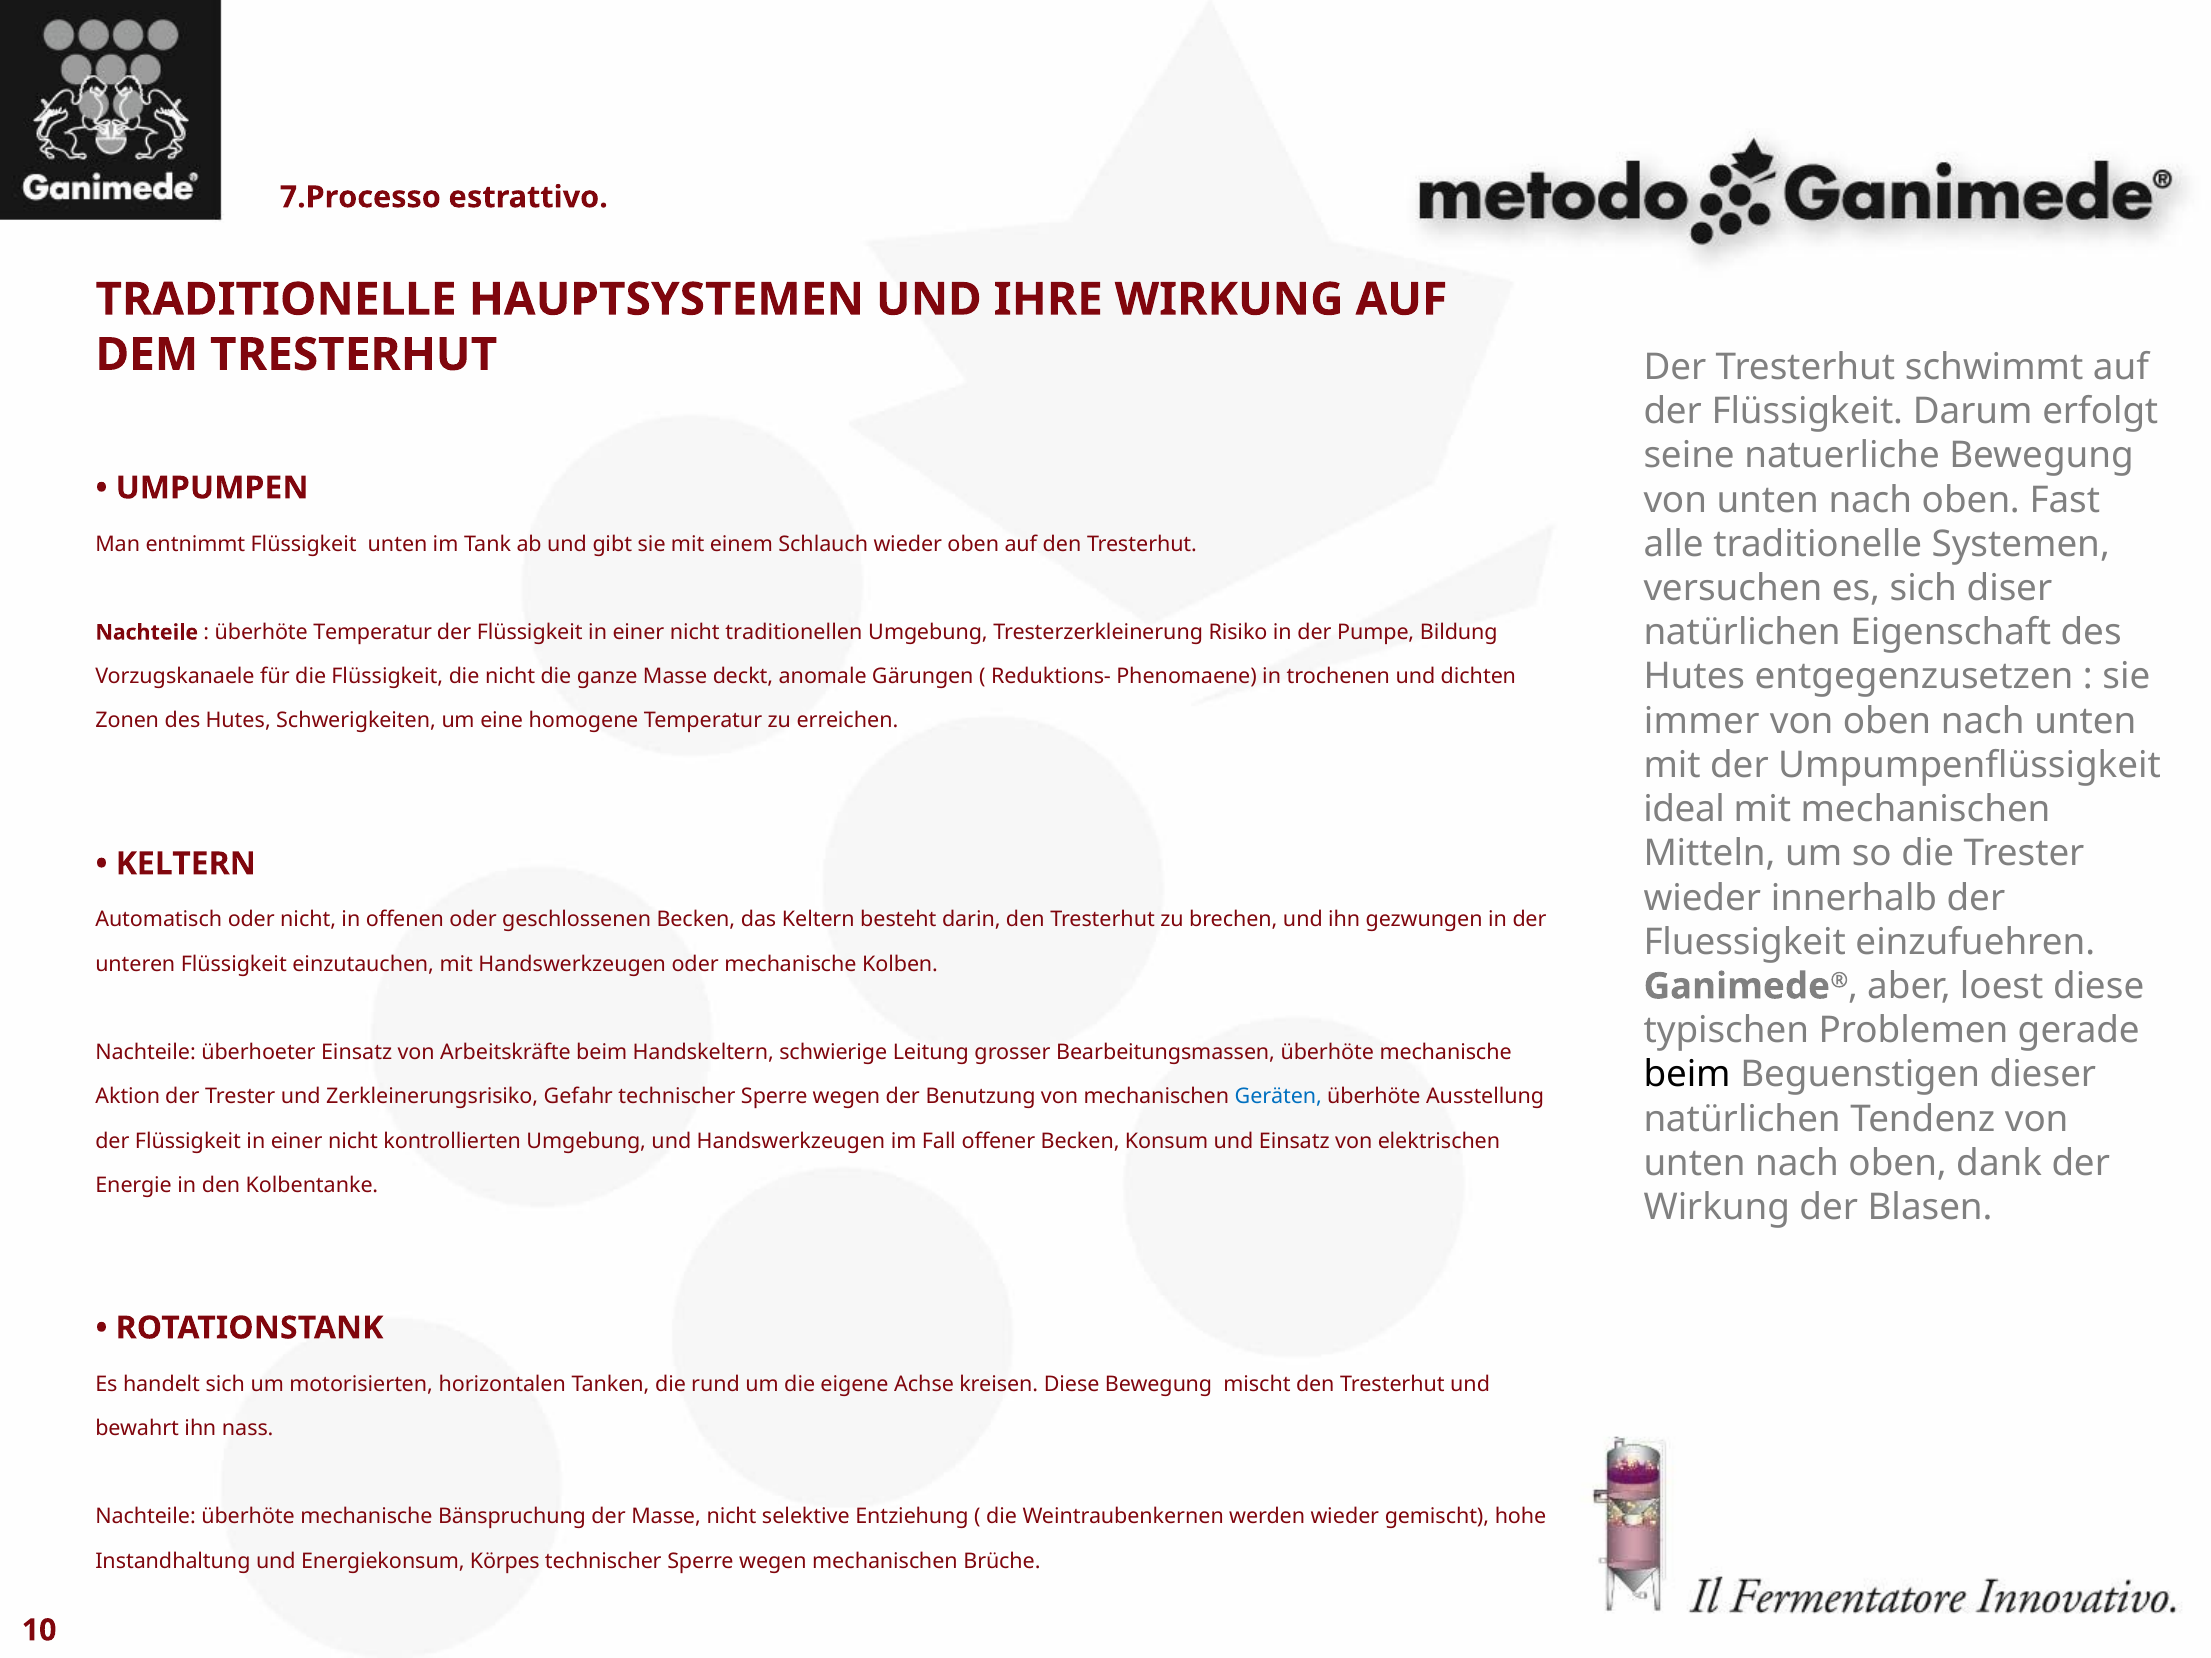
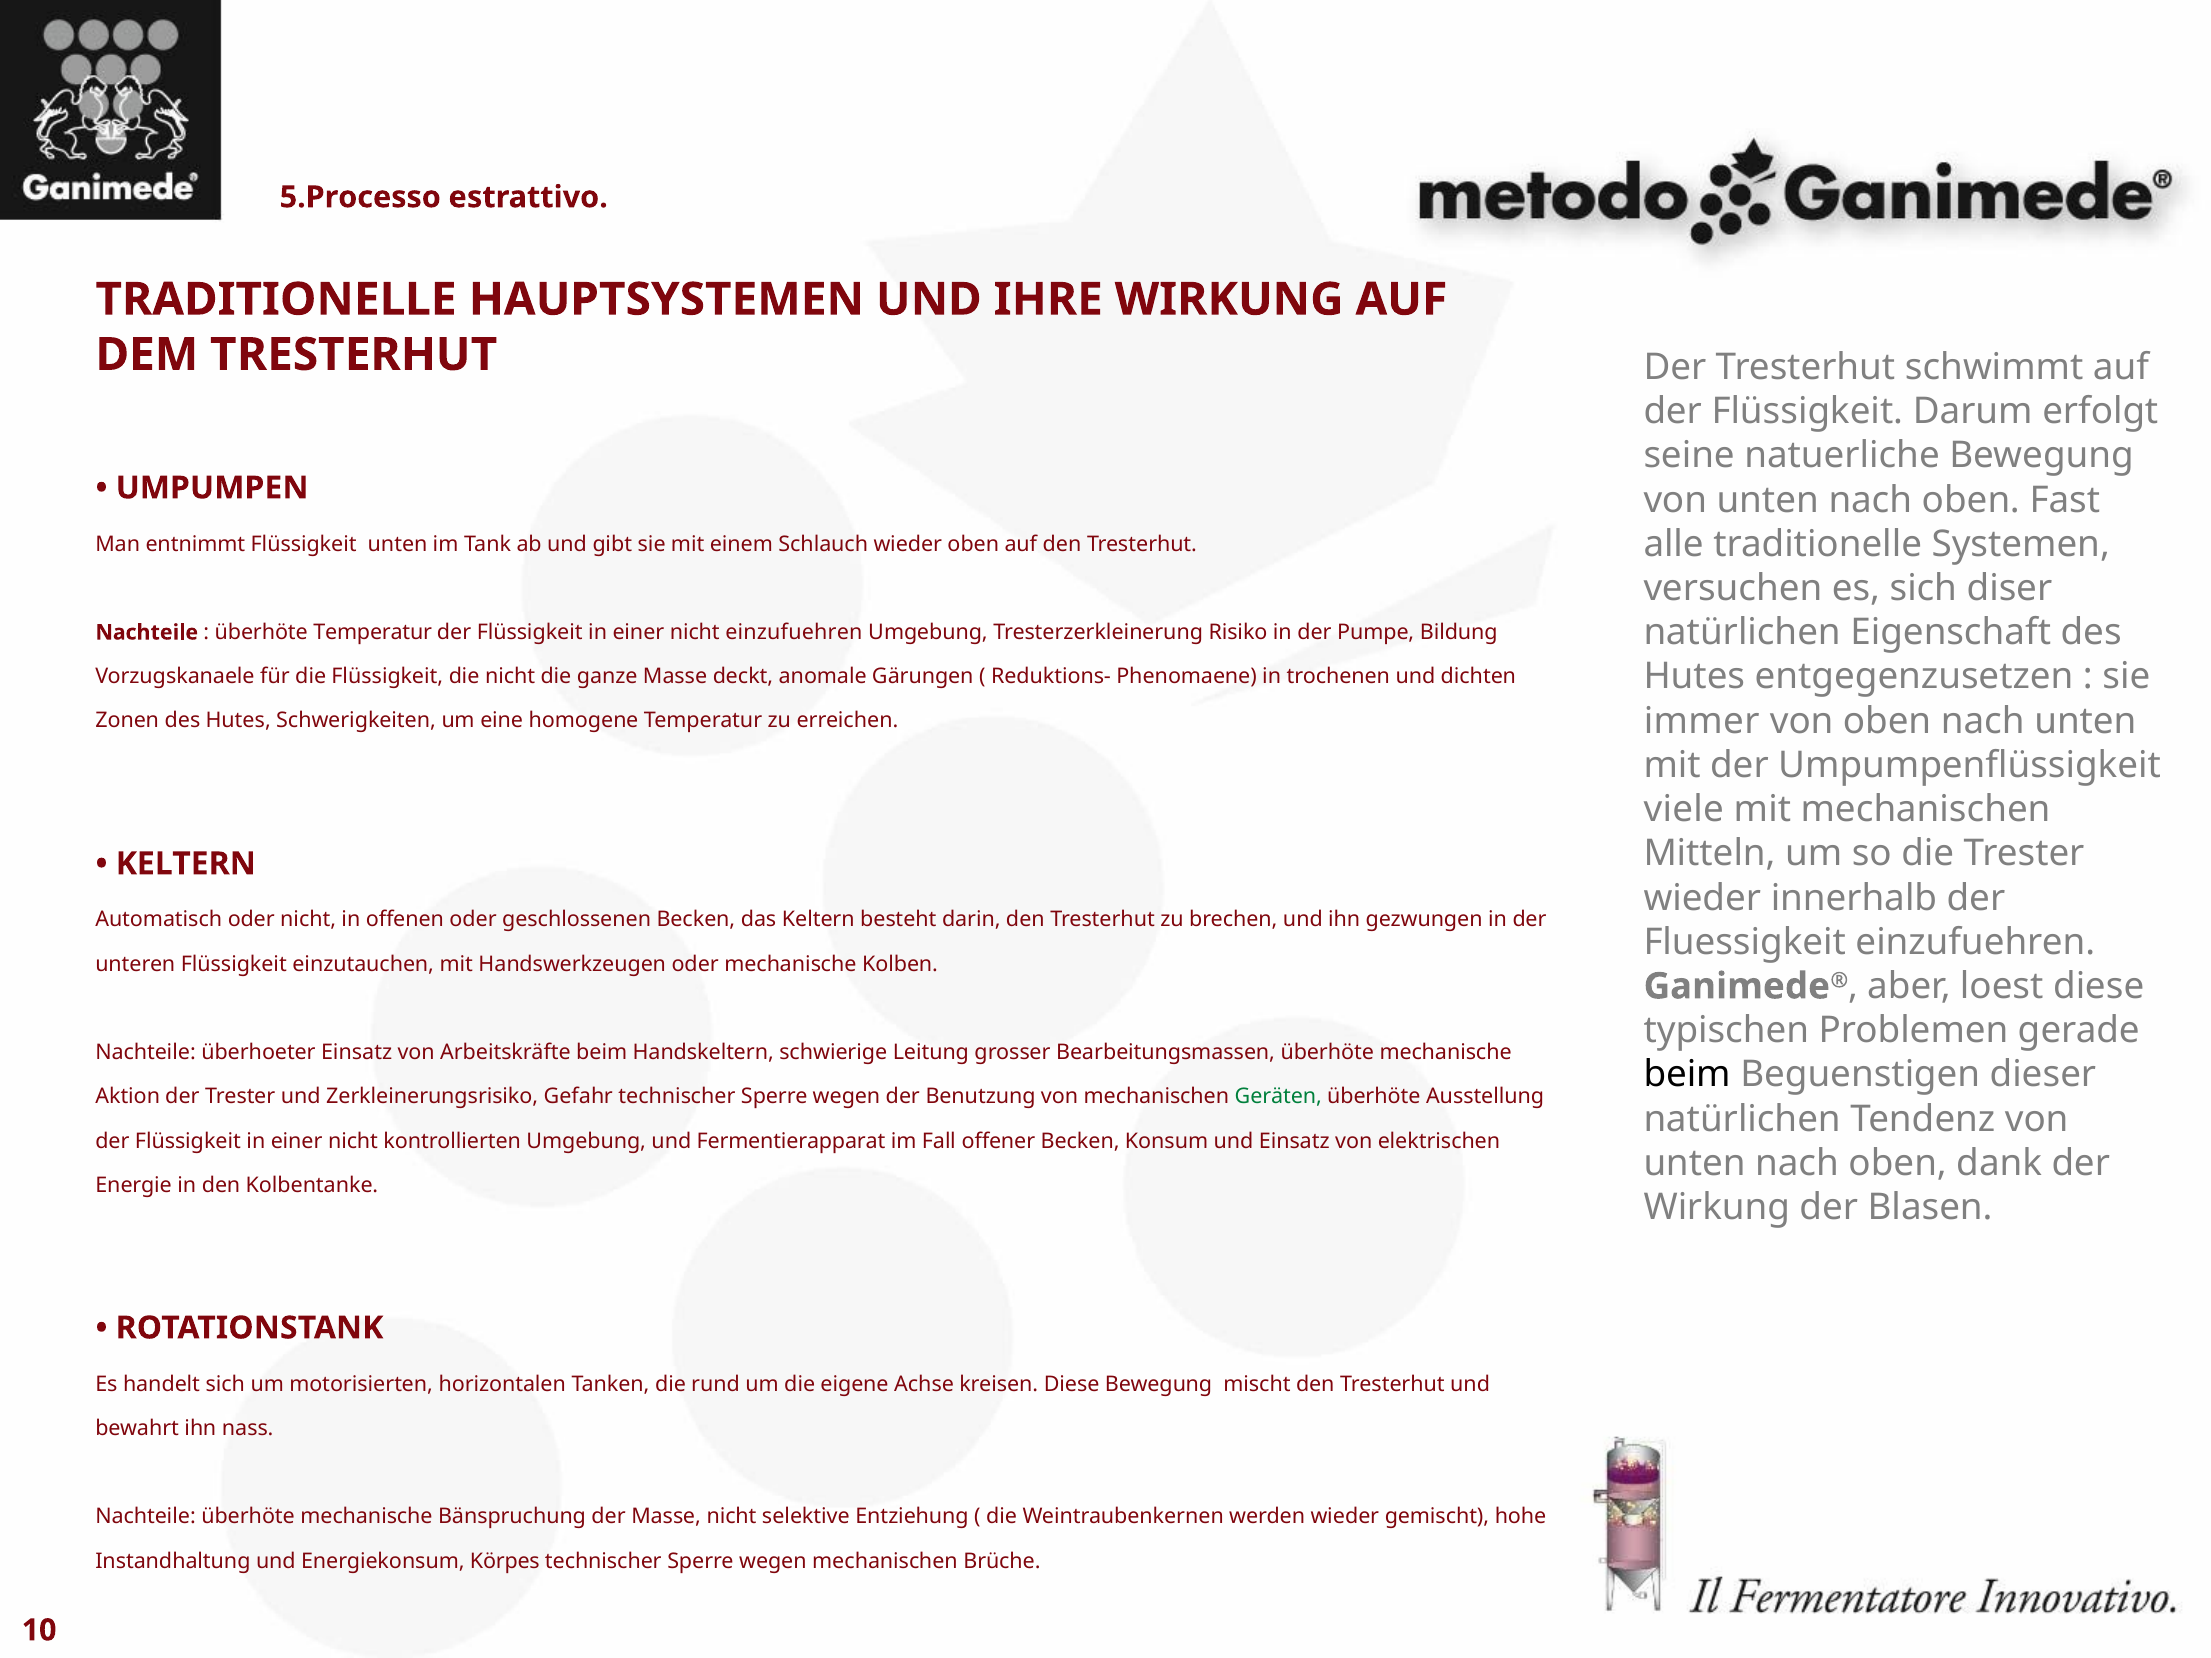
7.Processo: 7.Processo -> 5.Processo
nicht traditionellen: traditionellen -> einzufuehren
ideal at (1684, 810): ideal -> viele
Geräten colour: blue -> green
und Handswerkzeugen: Handswerkzeugen -> Fermentierapparat
